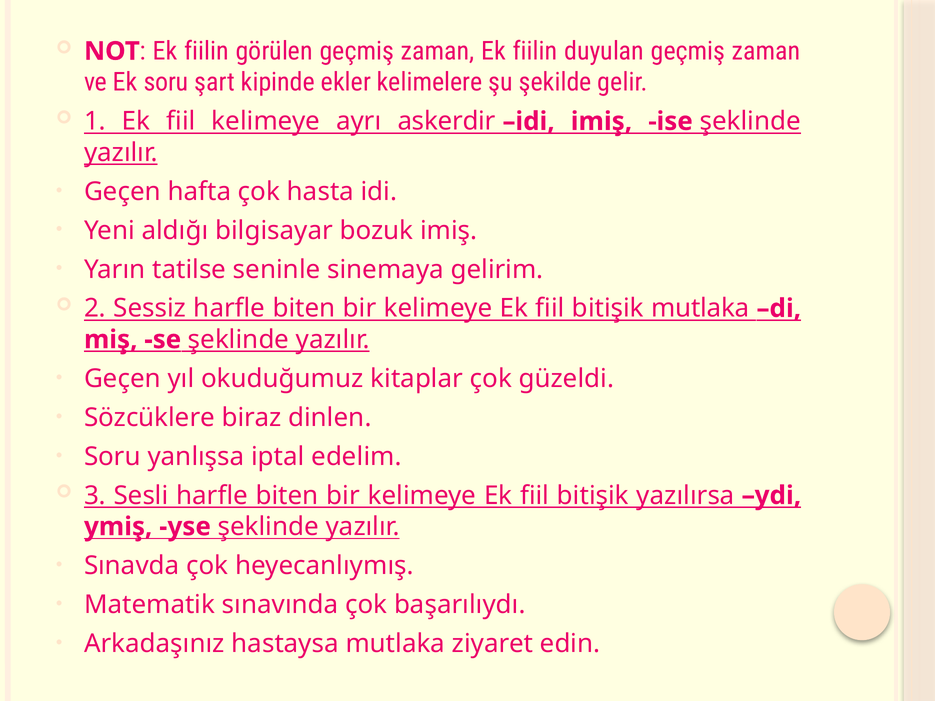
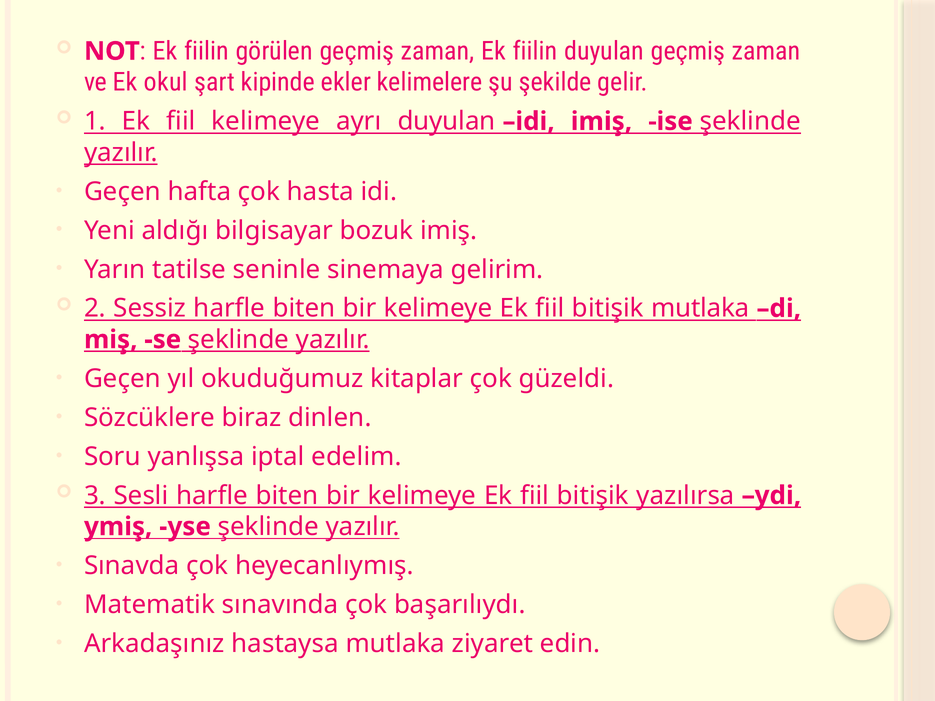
Ek soru: soru -> okul
ayrı askerdir: askerdir -> duyulan
